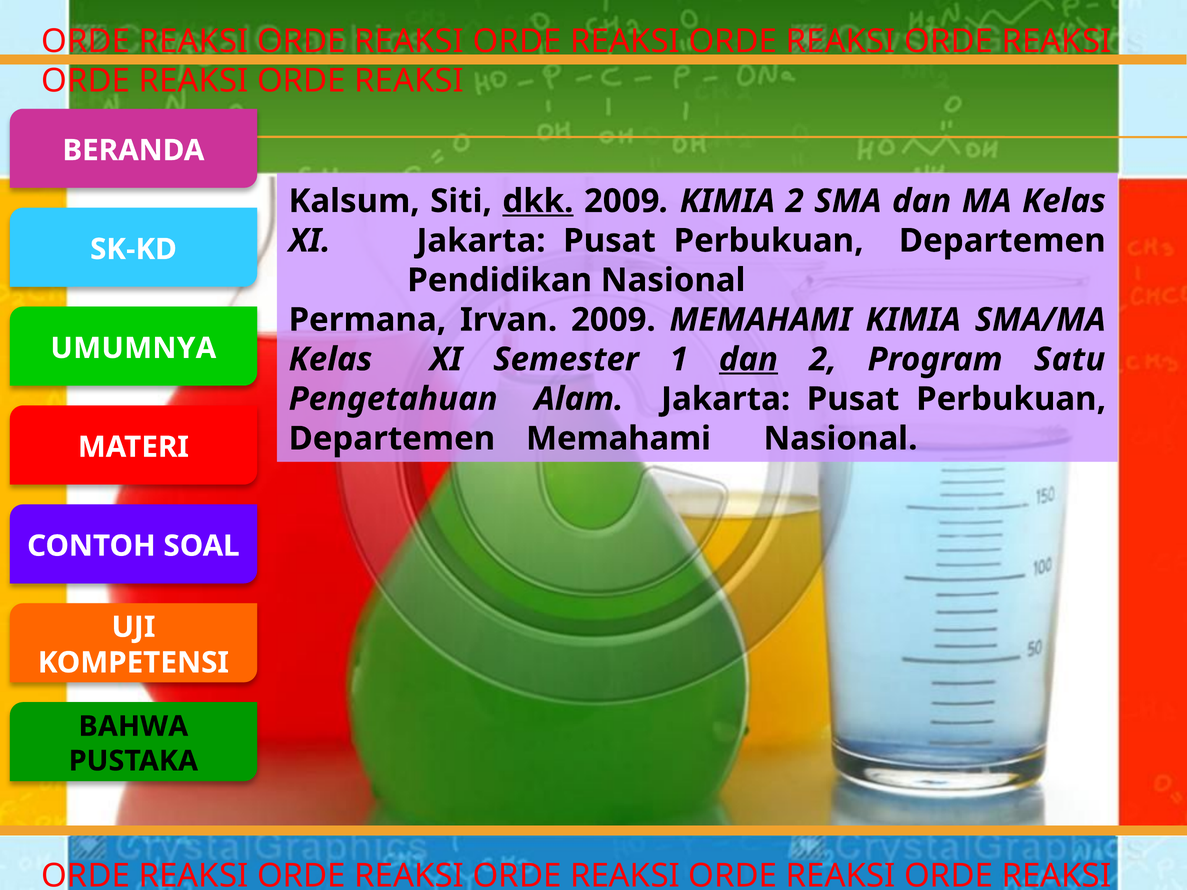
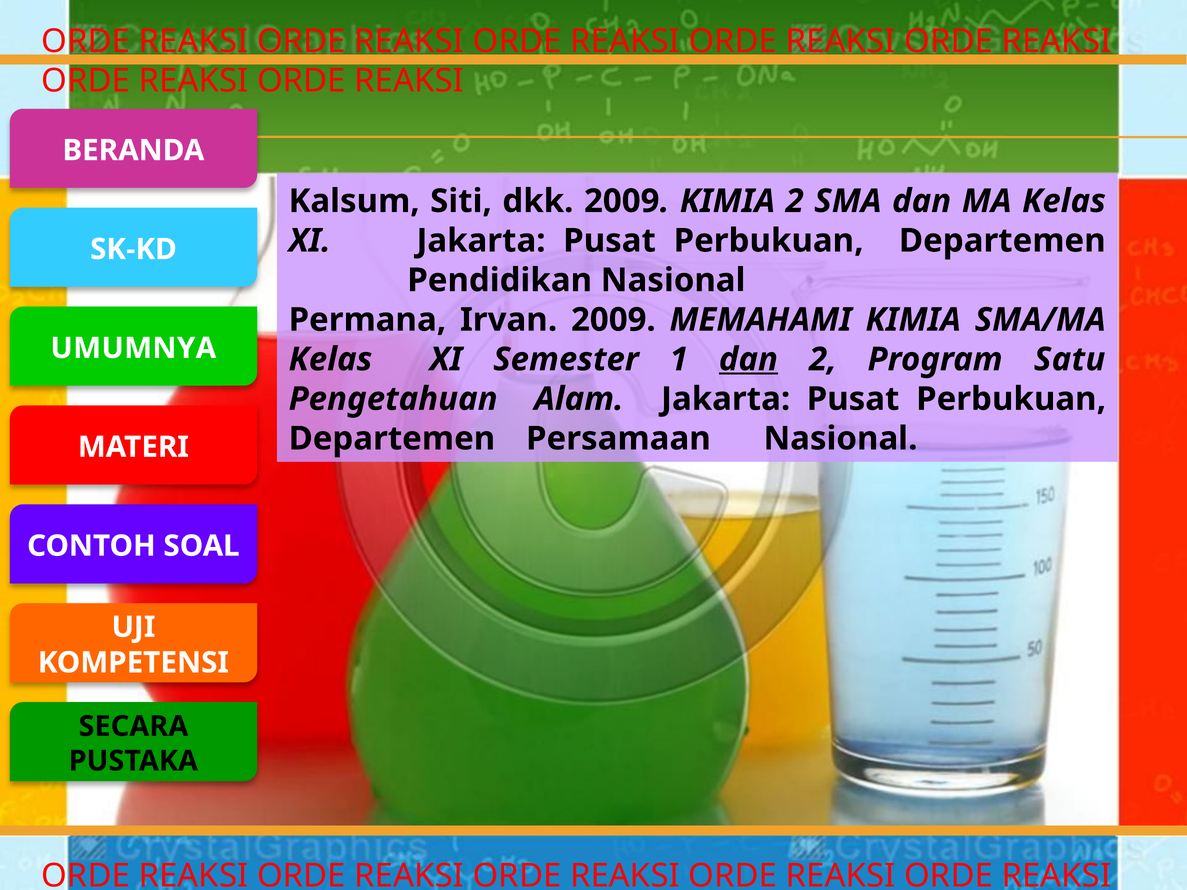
dkk underline: present -> none
Departemen Memahami: Memahami -> Persamaan
BAHWA: BAHWA -> SECARA
